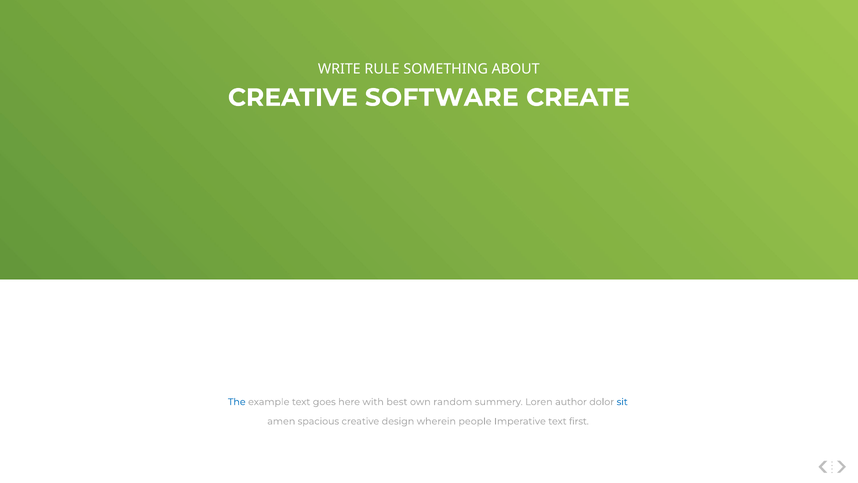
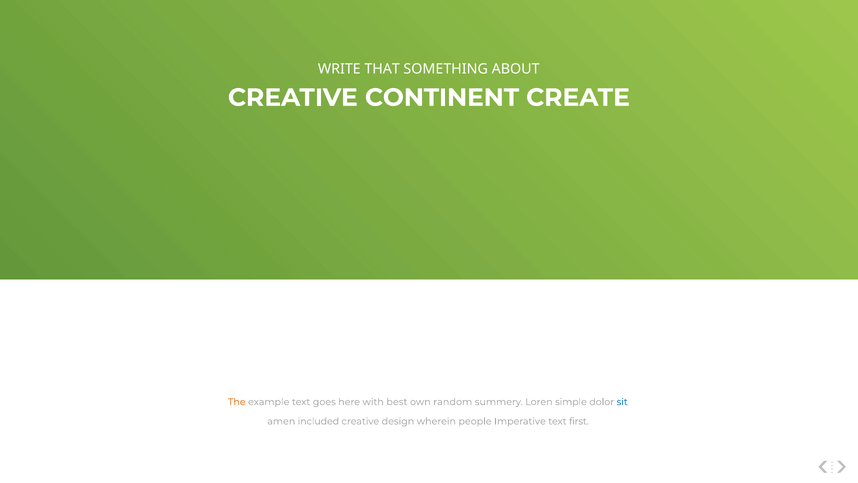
RULE: RULE -> THAT
SOFTWARE: SOFTWARE -> CONTINENT
The colour: blue -> orange
author: author -> simple
spacious: spacious -> included
